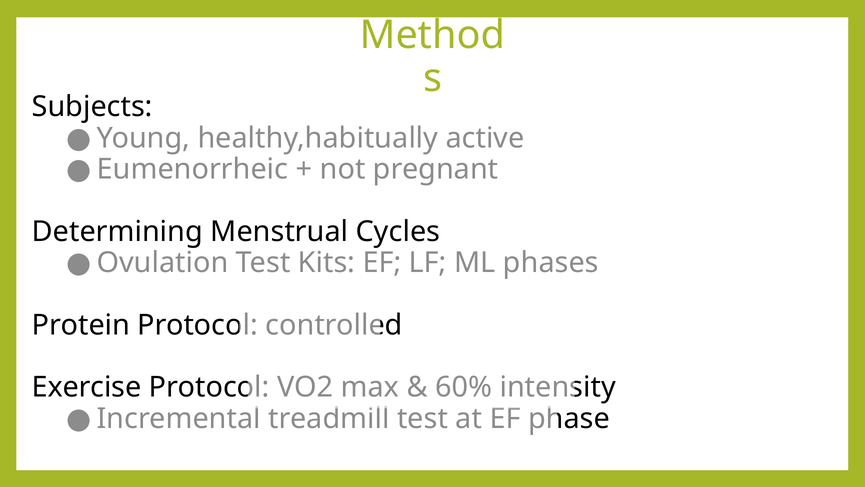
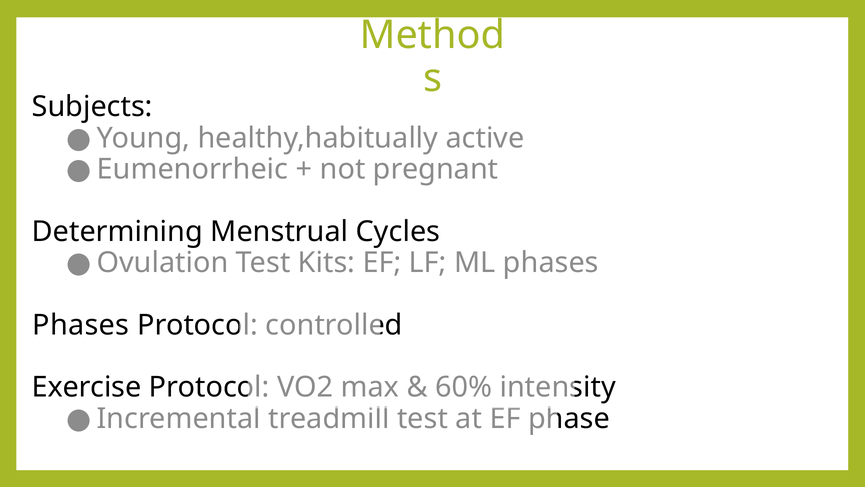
Protein at (81, 325): Protein -> Phases
